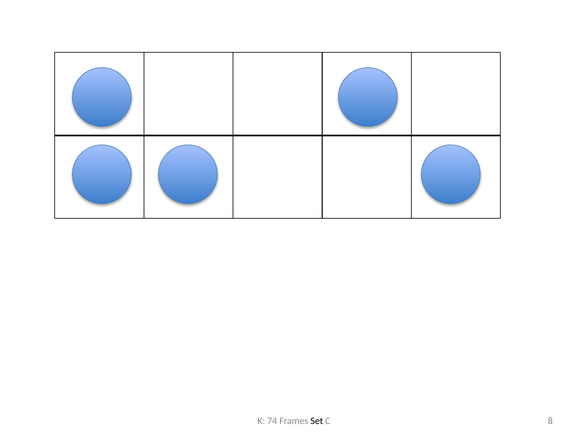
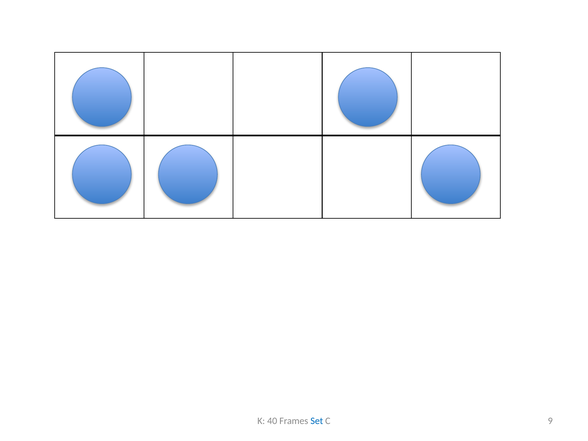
74: 74 -> 40
Set colour: black -> blue
8: 8 -> 9
